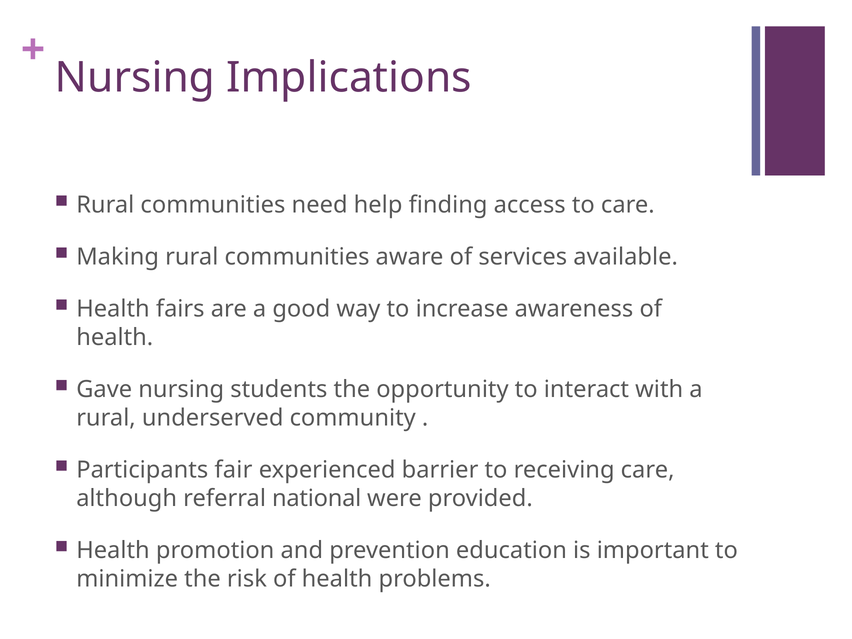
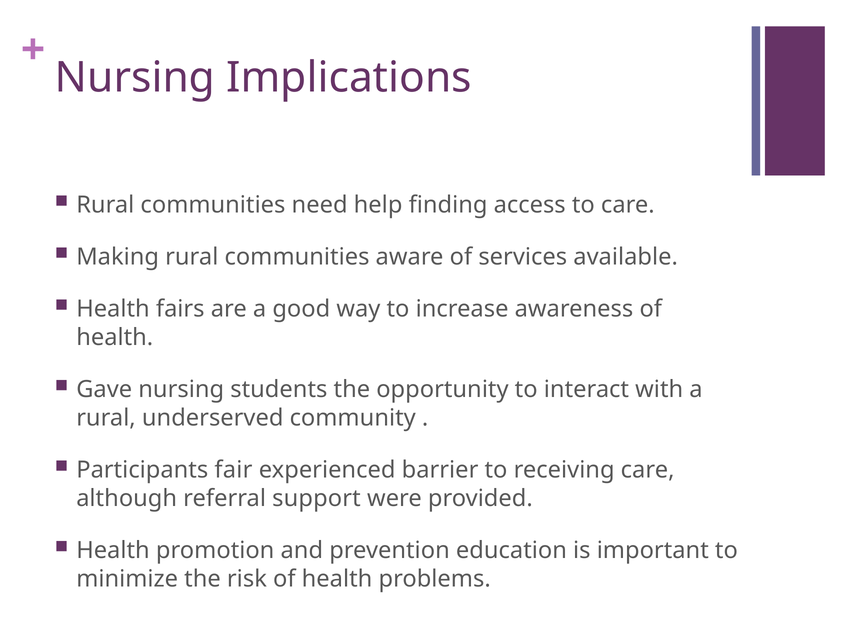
national: national -> support
